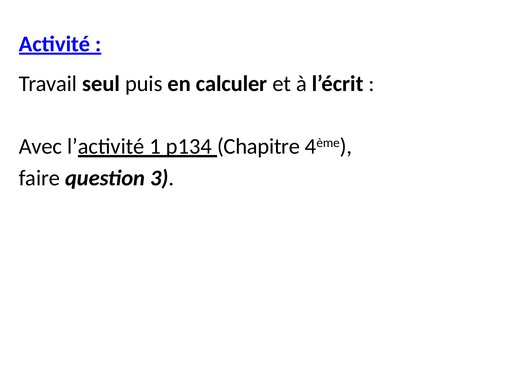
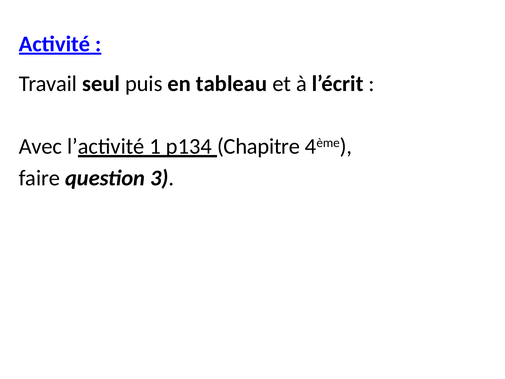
calculer: calculer -> tableau
